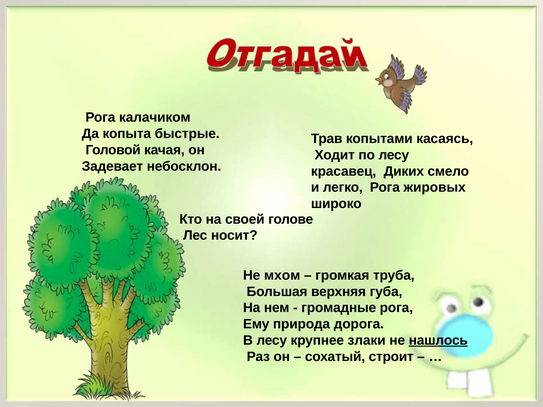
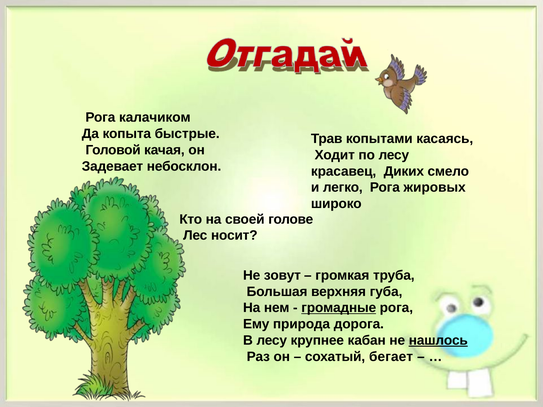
мхом: мхом -> зовут
громадные underline: none -> present
злаки: злаки -> кабан
строит: строит -> бегает
